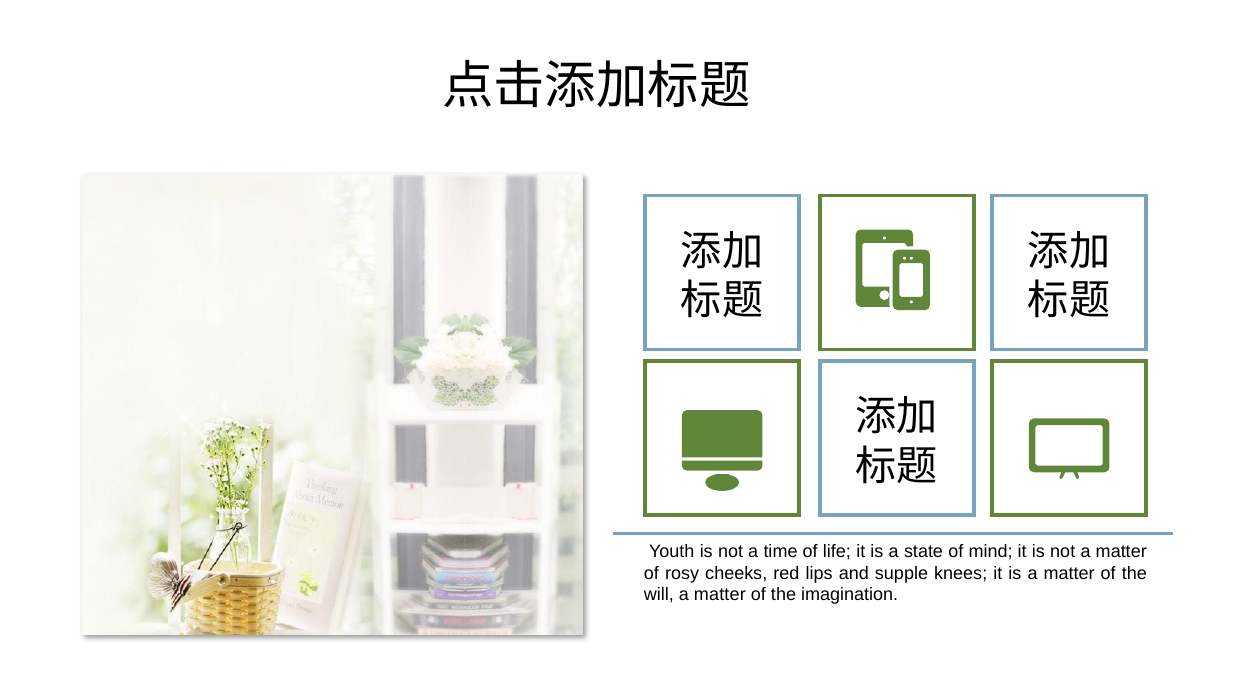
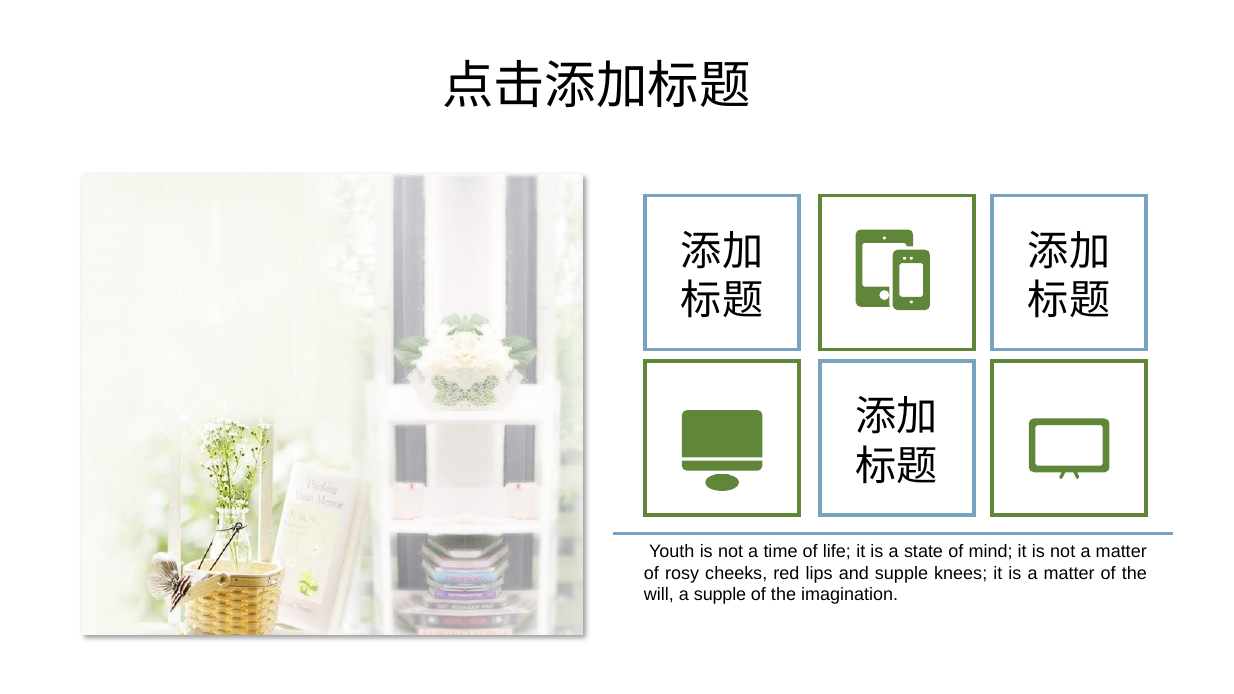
will a matter: matter -> supple
